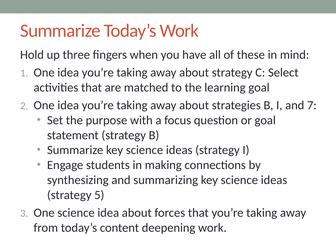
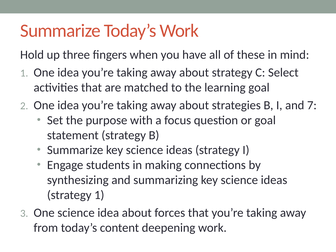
strategy 5: 5 -> 1
